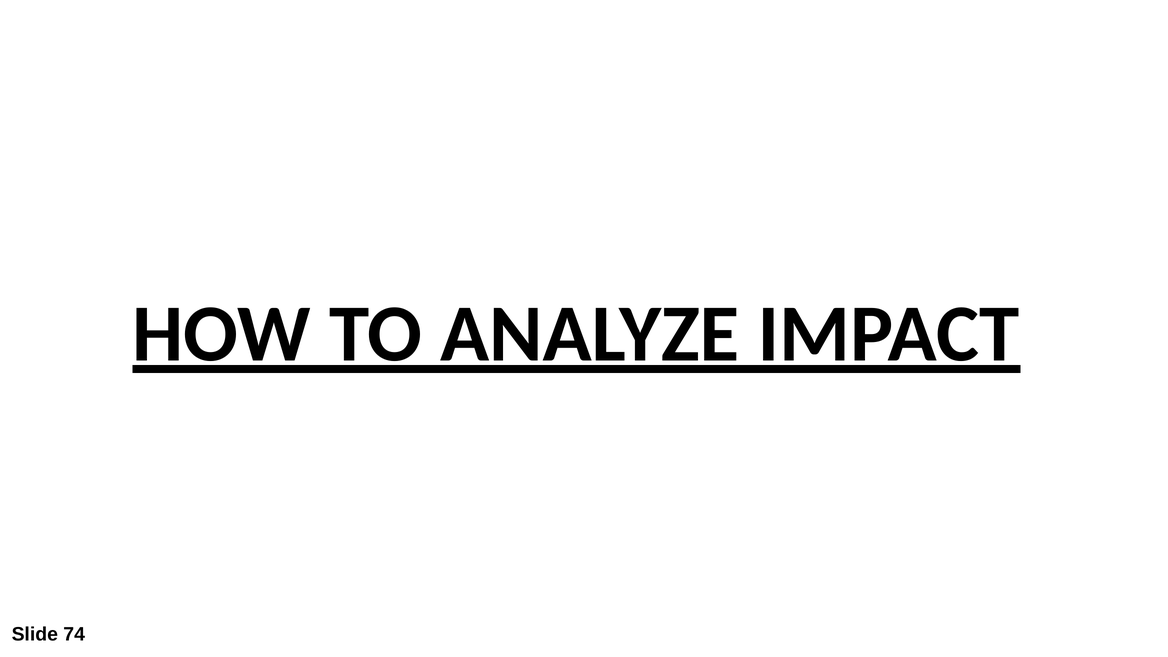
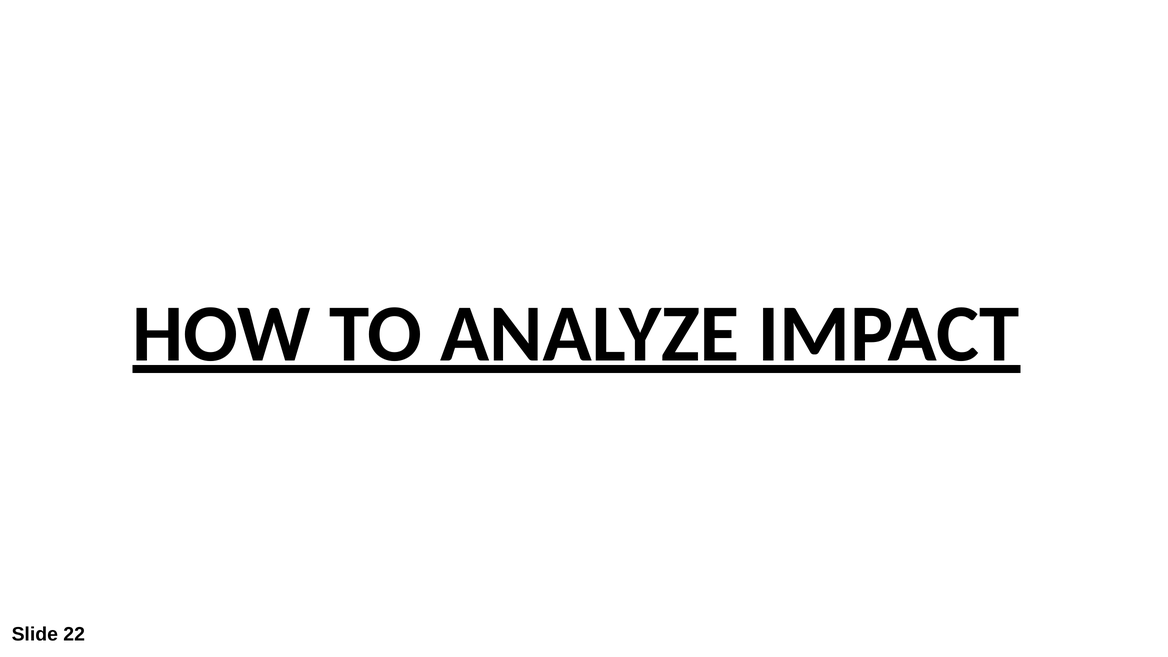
74: 74 -> 22
